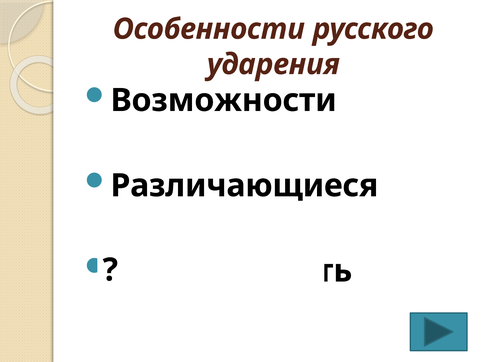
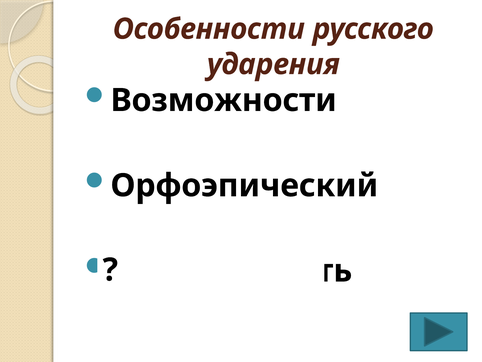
Различающиеся: Различающиеся -> Орфоэпический
